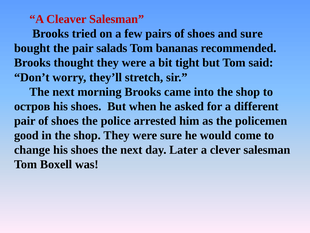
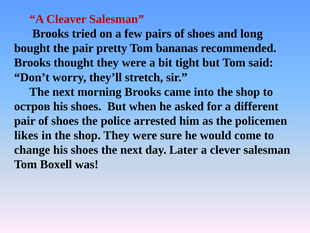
and sure: sure -> long
salads: salads -> pretty
good: good -> likes
